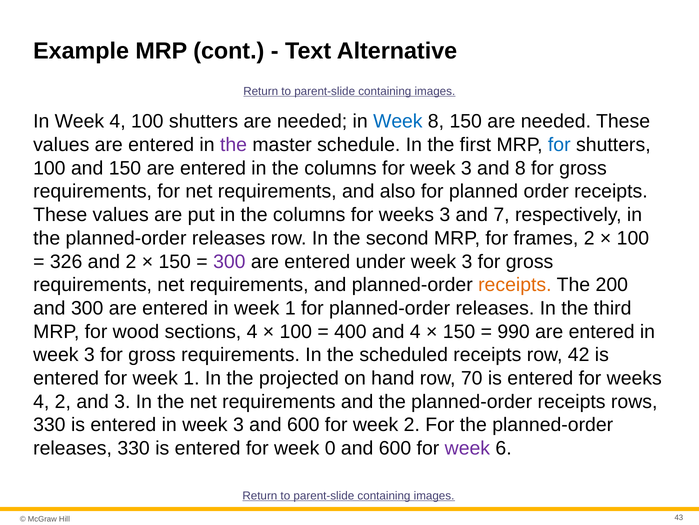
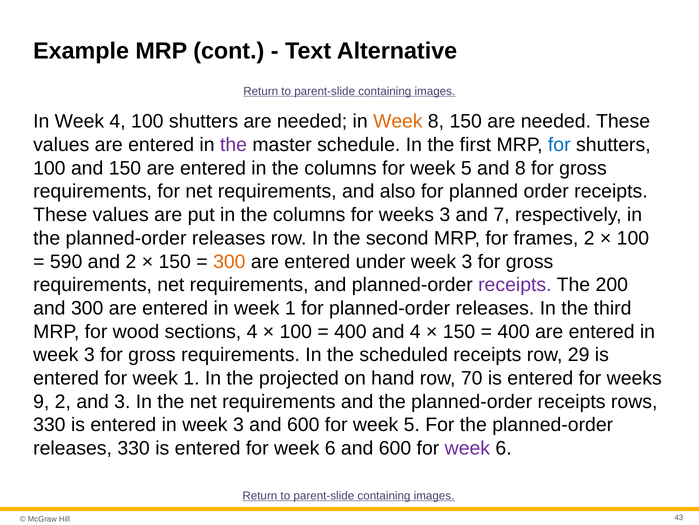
Week at (398, 121) colour: blue -> orange
columns for week 3: 3 -> 5
326: 326 -> 590
300 at (229, 261) colour: purple -> orange
receipts at (515, 285) colour: orange -> purple
990 at (514, 331): 990 -> 400
42: 42 -> 29
4 at (41, 401): 4 -> 9
600 for week 2: 2 -> 5
entered for week 0: 0 -> 6
